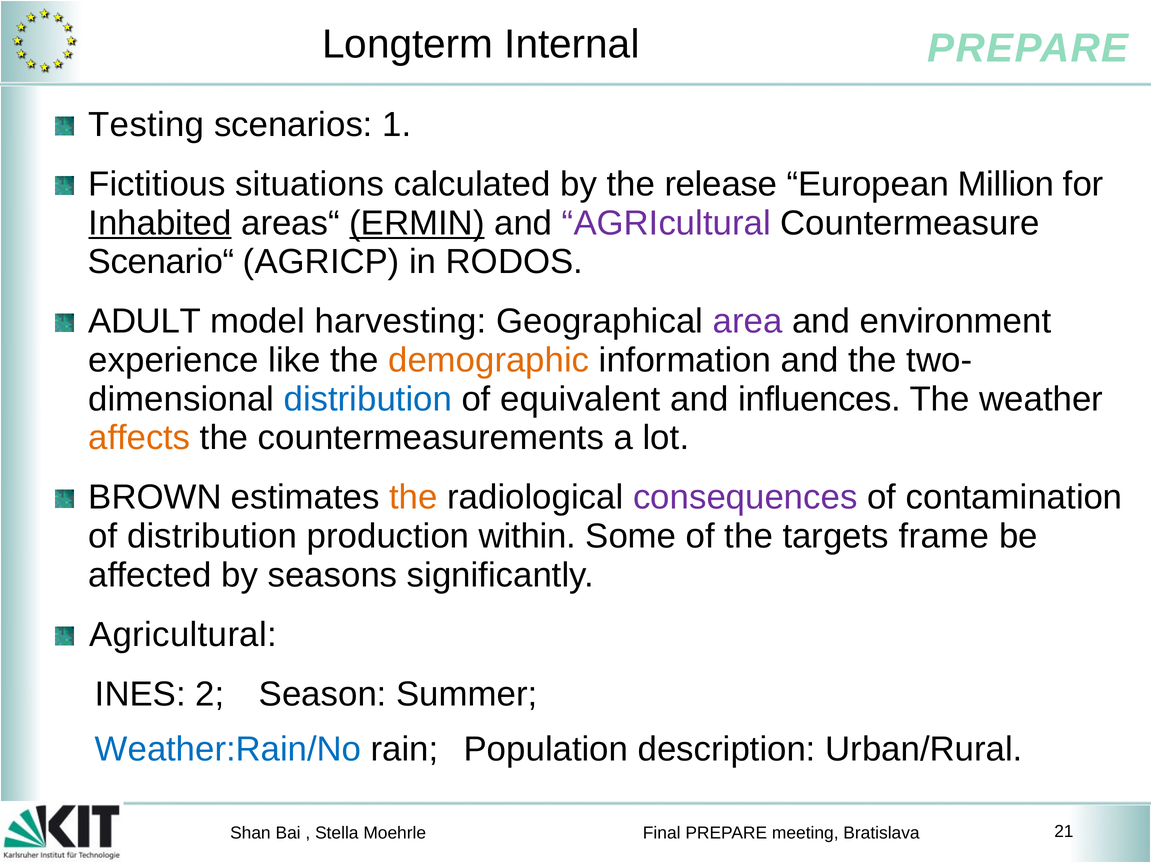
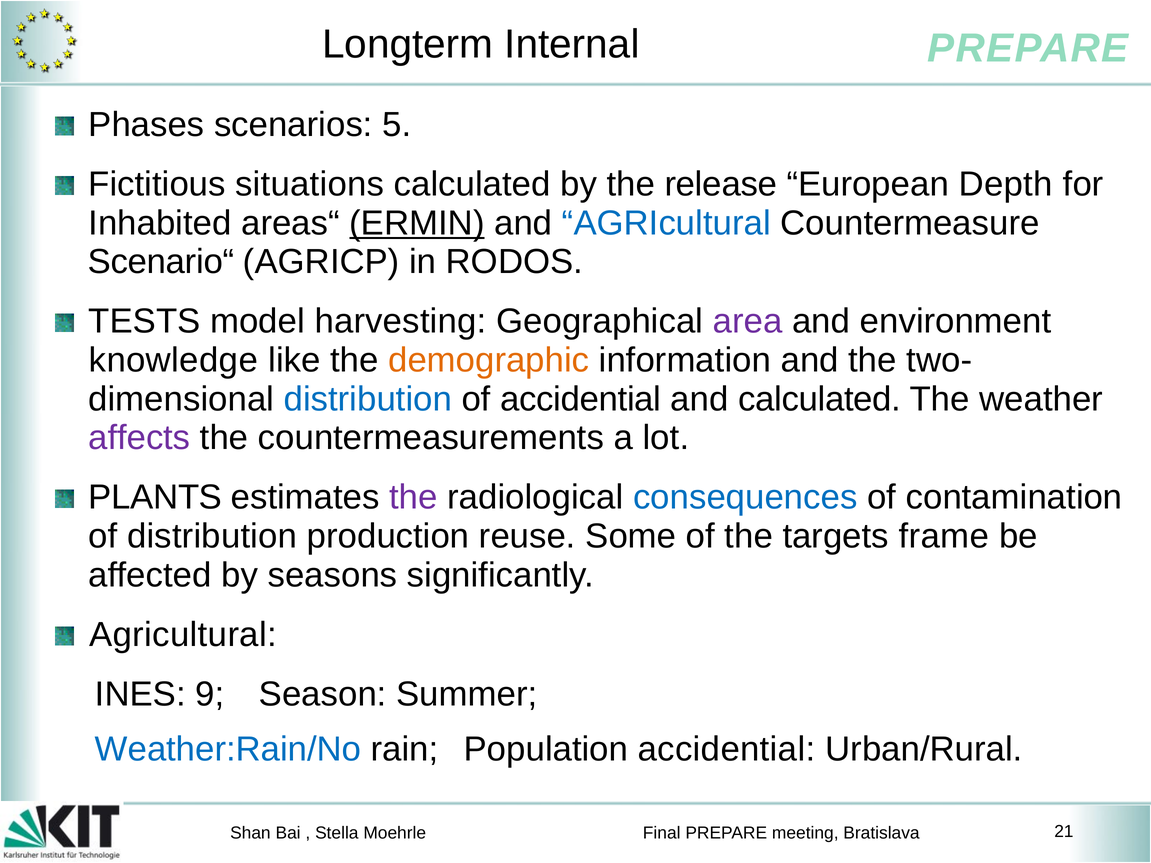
Testing: Testing -> Phases
1: 1 -> 5
Million: Million -> Depth
Inhabited underline: present -> none
AGRIcultural at (666, 223) colour: purple -> blue
ADULT: ADULT -> TESTS
experience: experience -> knowledge
of equivalent: equivalent -> accidential
and influences: influences -> calculated
affects colour: orange -> purple
BROWN: BROWN -> PLANTS
the at (414, 498) colour: orange -> purple
consequences colour: purple -> blue
within: within -> reuse
2: 2 -> 9
Population description: description -> accidential
